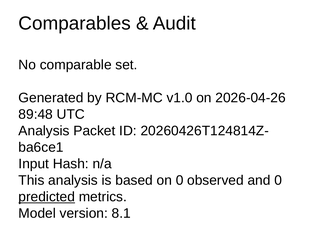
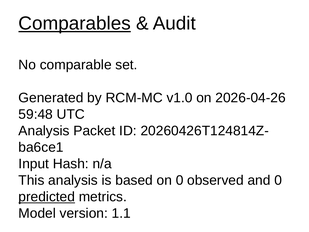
Comparables underline: none -> present
89:48: 89:48 -> 59:48
8.1: 8.1 -> 1.1
